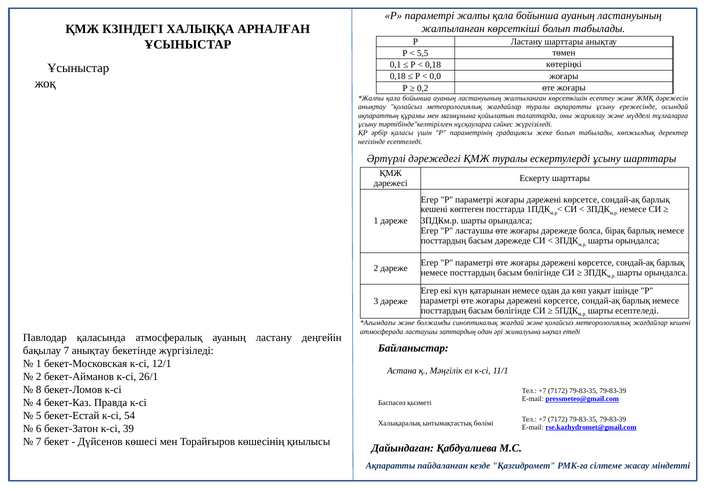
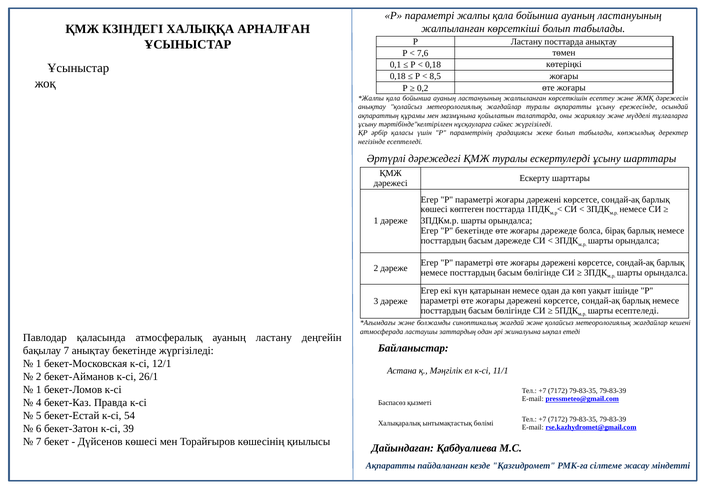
Ластану шарттары: шарттары -> посттарда
5,5: 5,5 -> 7,6
0,0: 0,0 -> 8,5
кешені at (434, 209): кешені -> көшесі
P ластаушы: ластаушы -> бекетінде
8 at (39, 390): 8 -> 1
